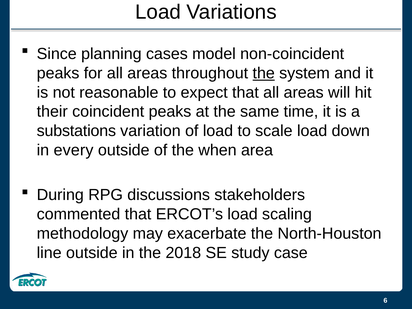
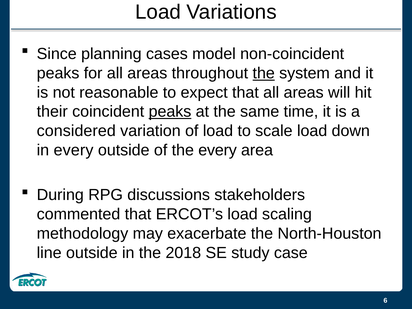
peaks at (170, 112) underline: none -> present
substations: substations -> considered
the when: when -> every
